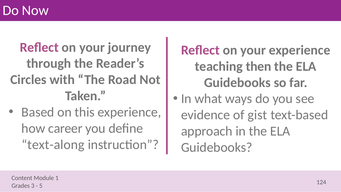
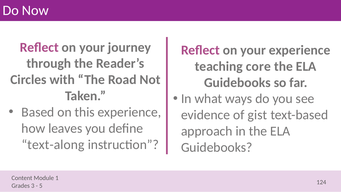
then: then -> core
career: career -> leaves
